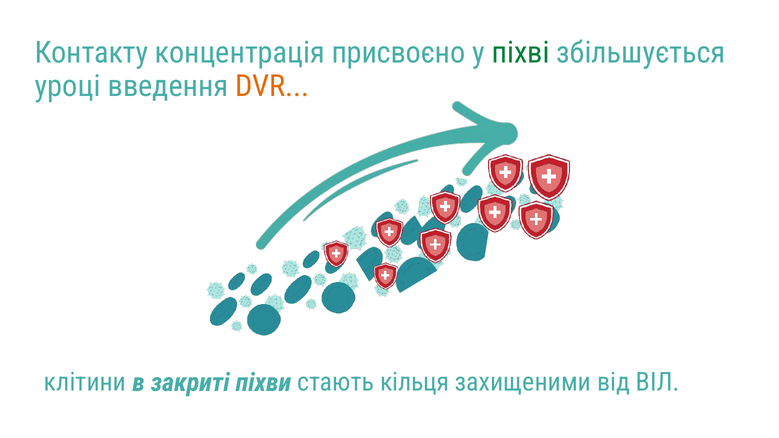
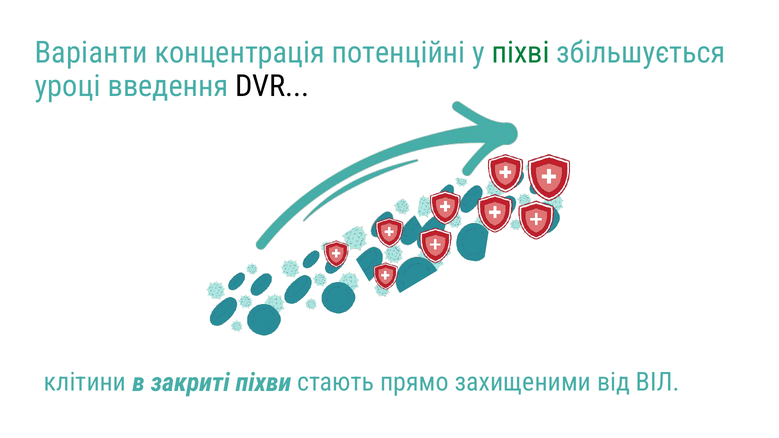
Контакту: Контакту -> Варіанти
присвоєно: присвоєно -> потенційні
DVR colour: orange -> black
кільця: кільця -> прямо
